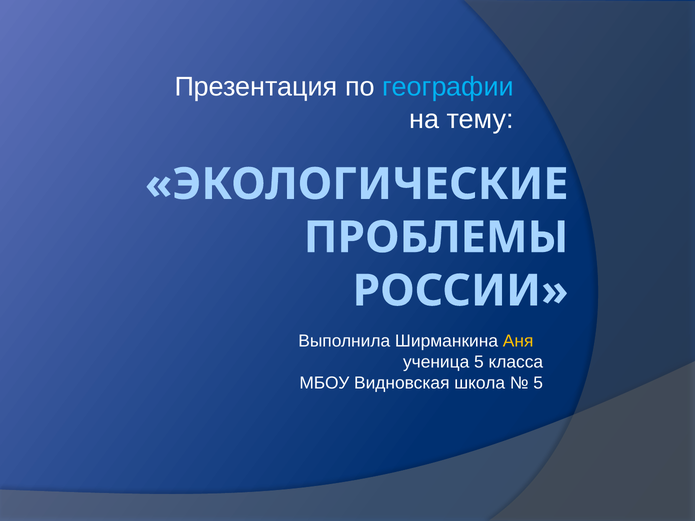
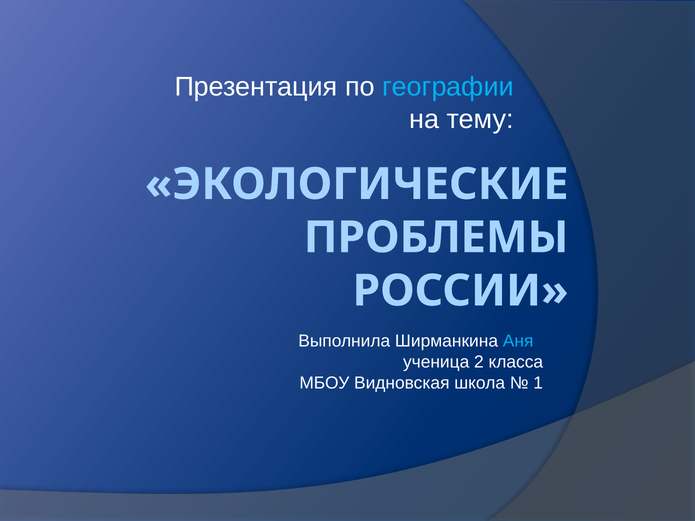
Аня colour: yellow -> light blue
ученица 5: 5 -> 2
5 at (538, 383): 5 -> 1
